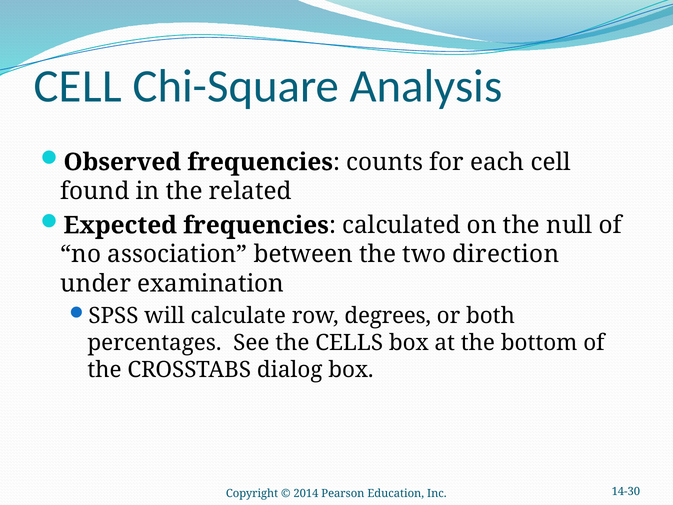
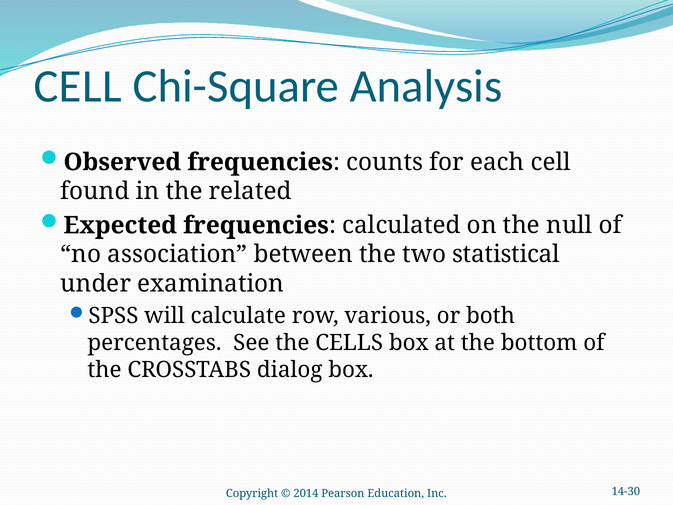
direction: direction -> statistical
degrees: degrees -> various
